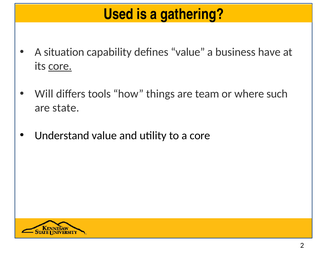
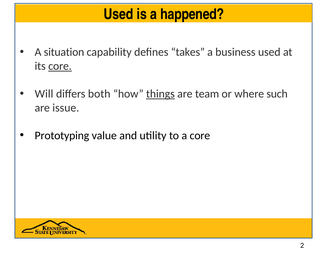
gathering: gathering -> happened
defines value: value -> takes
business have: have -> used
tools: tools -> both
things underline: none -> present
state: state -> issue
Understand: Understand -> Prototyping
